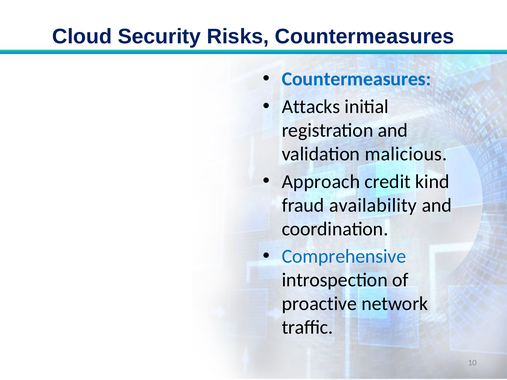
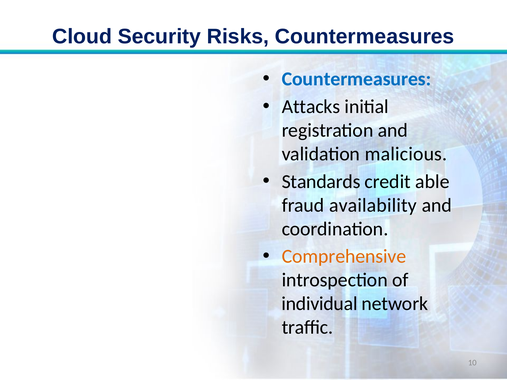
Approach: Approach -> Standards
kind: kind -> able
Comprehensive colour: blue -> orange
proactive: proactive -> individual
